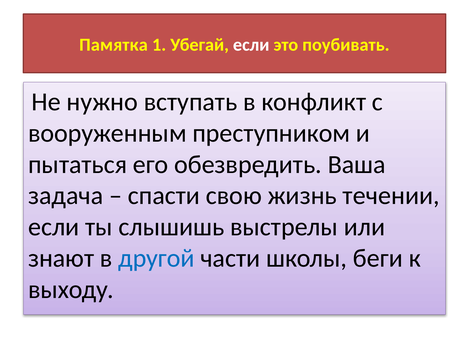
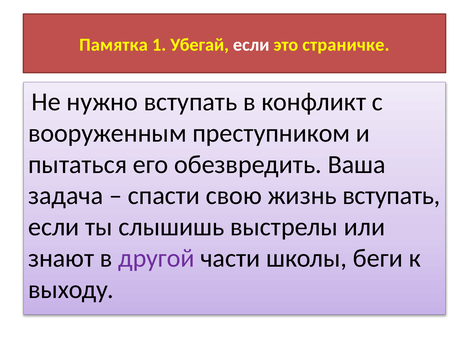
поубивать: поубивать -> страничке
жизнь течении: течении -> вступать
другой colour: blue -> purple
